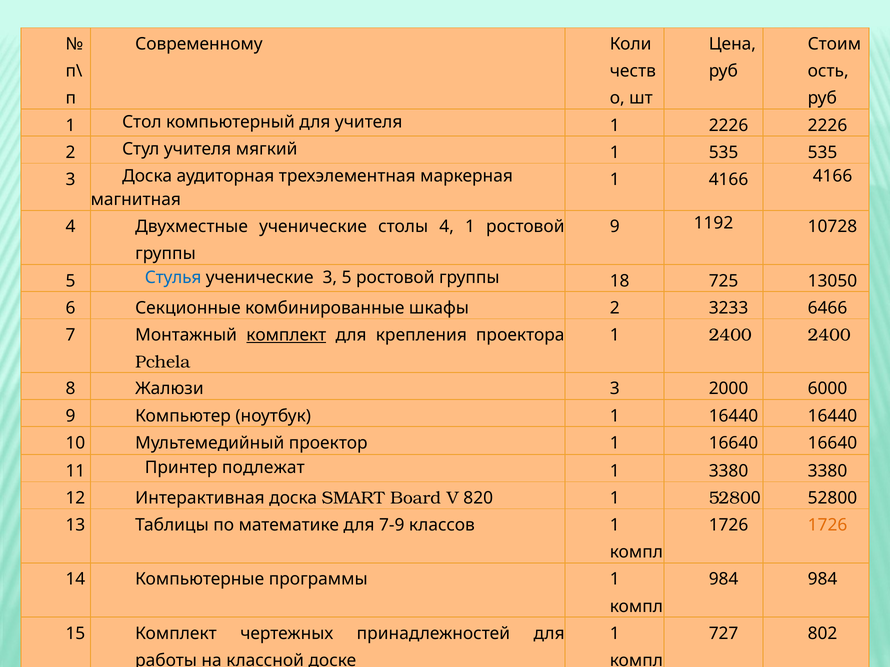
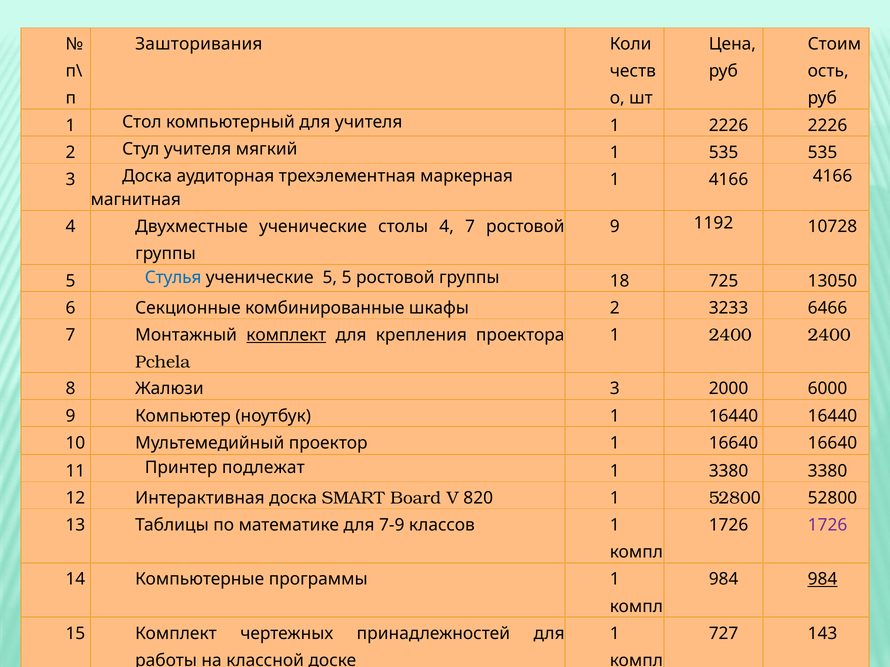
Современному: Современному -> Зашторивания
4 1: 1 -> 7
ученические 3: 3 -> 5
1726 at (828, 526) colour: orange -> purple
984 at (823, 580) underline: none -> present
802: 802 -> 143
